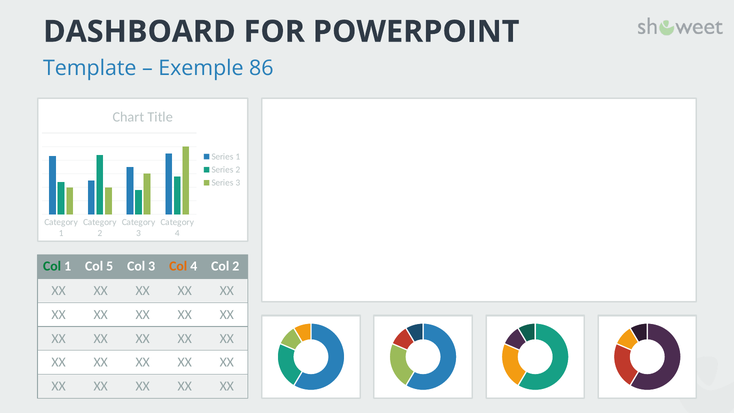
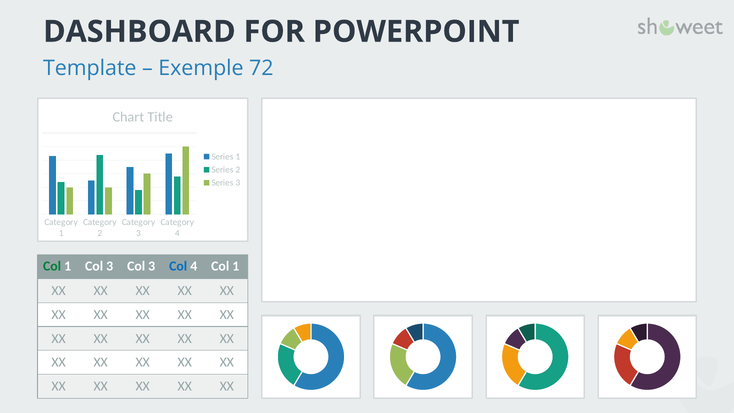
86: 86 -> 72
1 Col 5: 5 -> 3
Col at (178, 266) colour: orange -> blue
4 Col 2: 2 -> 1
